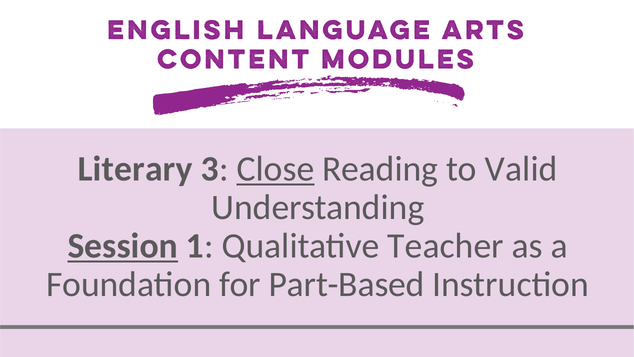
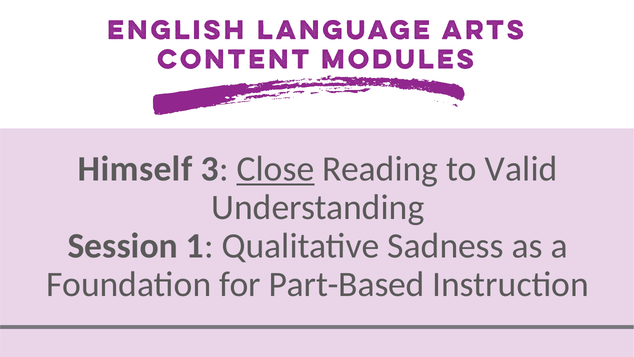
Literary: Literary -> Himself
Session underline: present -> none
Teacher: Teacher -> Sadness
